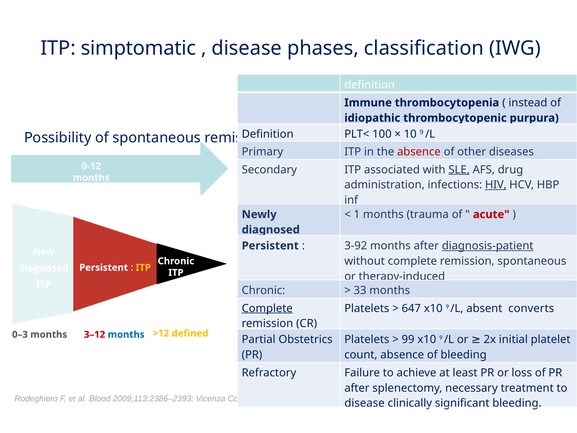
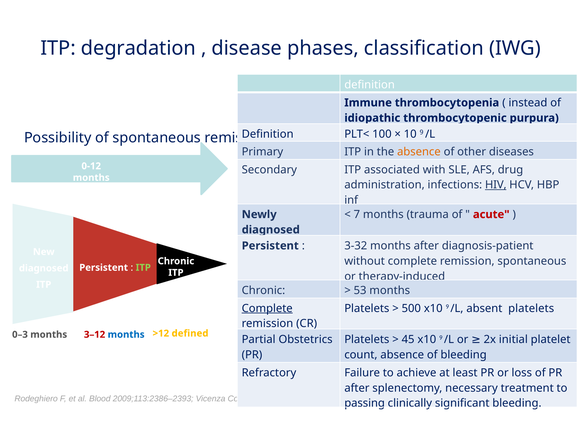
simptomatic: simptomatic -> degradation
absence at (419, 152) colour: red -> orange
SLE underline: present -> none
1: 1 -> 7
3-92: 3-92 -> 3-32
diagnosis-patient underline: present -> none
ITP at (143, 267) colour: yellow -> light green
33: 33 -> 53
647: 647 -> 500
absent converts: converts -> platelets
99: 99 -> 45
disease at (365, 403): disease -> passing
